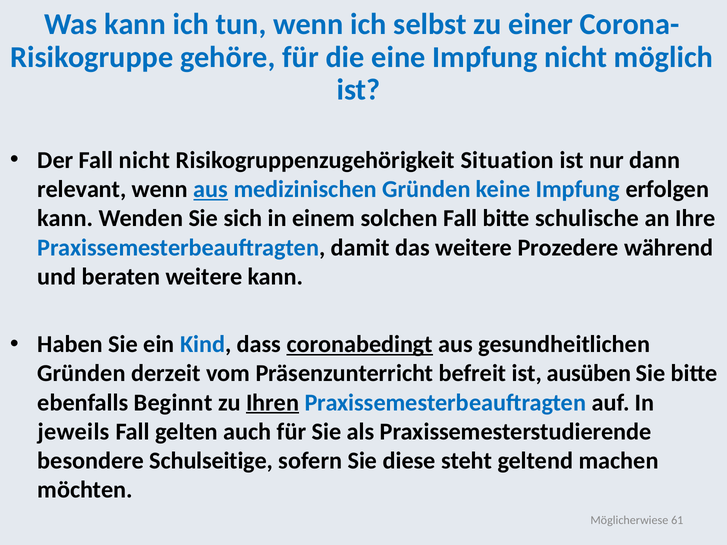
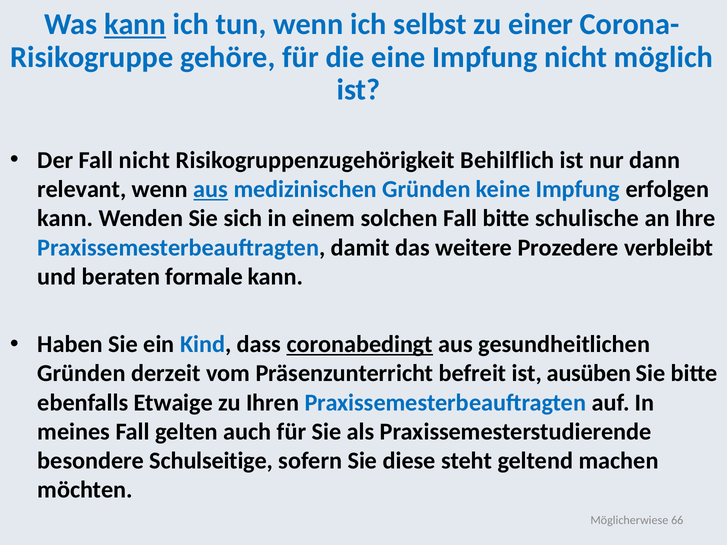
kann at (135, 24) underline: none -> present
Situation: Situation -> Behilflich
während: während -> verbleibt
beraten weitere: weitere -> formale
Beginnt: Beginnt -> Etwaige
Ihren underline: present -> none
jeweils: jeweils -> meines
61: 61 -> 66
